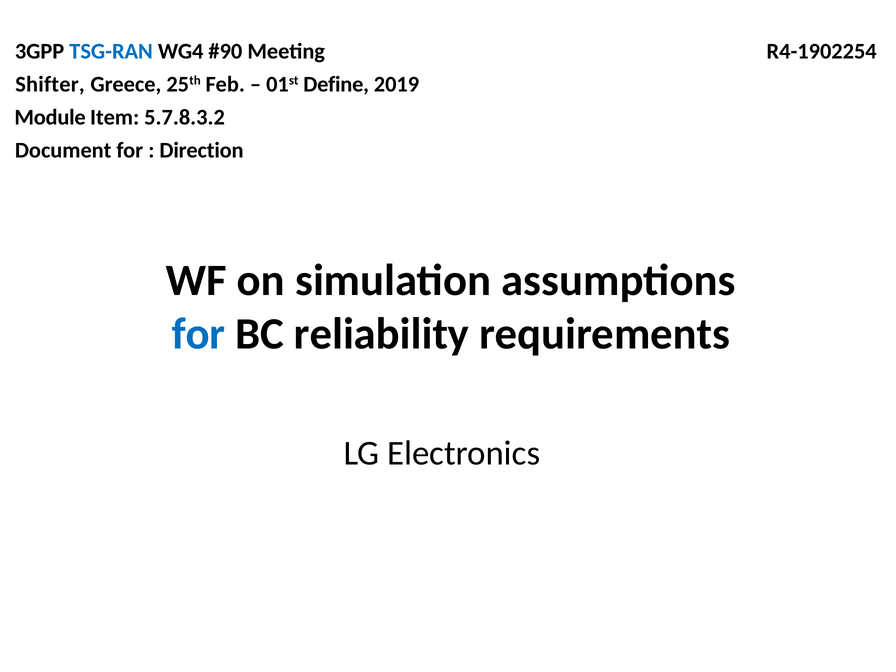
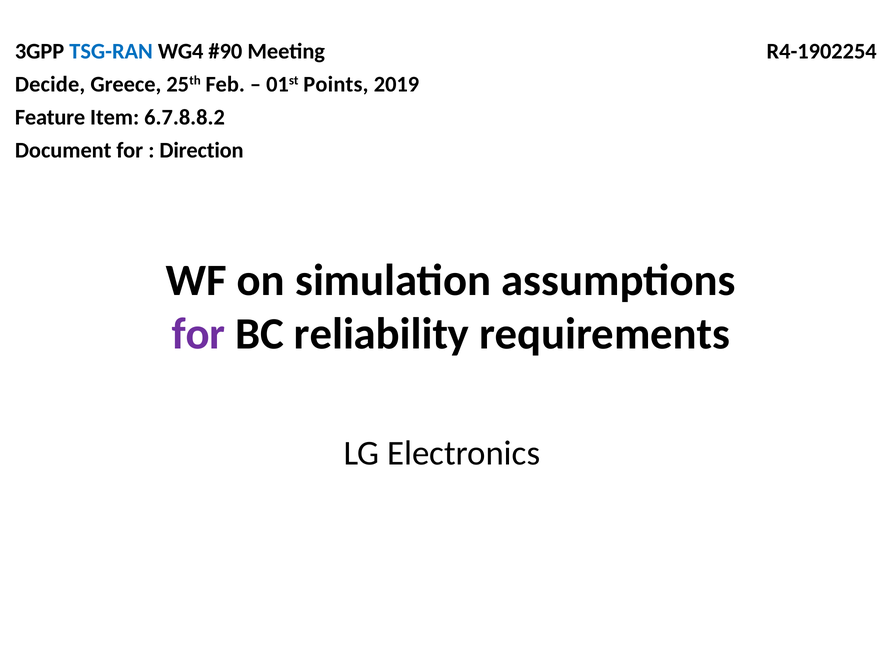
Shifter: Shifter -> Decide
Define: Define -> Points
Module: Module -> Feature
5.7.8.3.2: 5.7.8.3.2 -> 6.7.8.8.2
for at (198, 334) colour: blue -> purple
